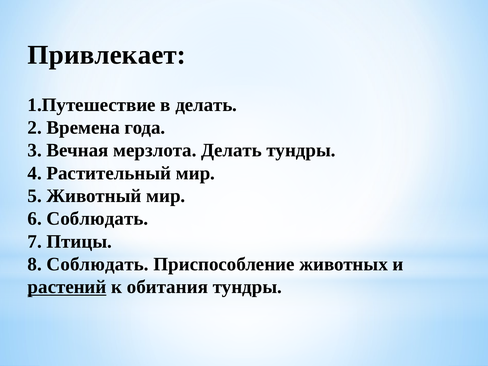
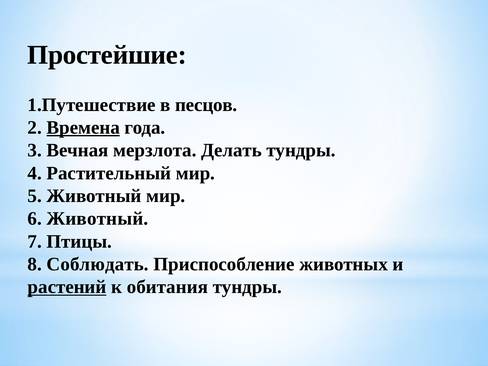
Привлекает: Привлекает -> Простейшие
в делать: делать -> песцов
Времена underline: none -> present
6 Соблюдать: Соблюдать -> Животный
